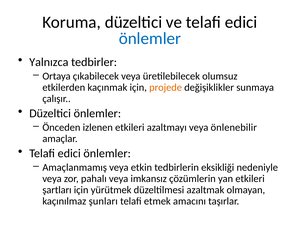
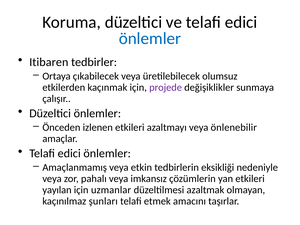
Yalnızca: Yalnızca -> Itibaren
projede colour: orange -> purple
şartları: şartları -> yayılan
yürütmek: yürütmek -> uzmanlar
